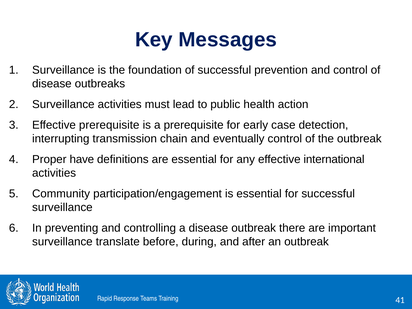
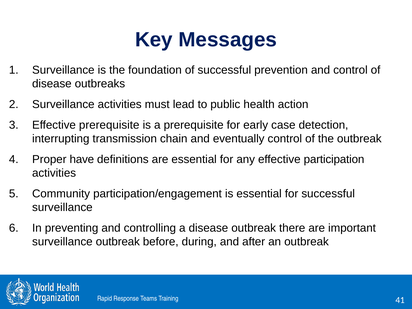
international: international -> participation
surveillance translate: translate -> outbreak
